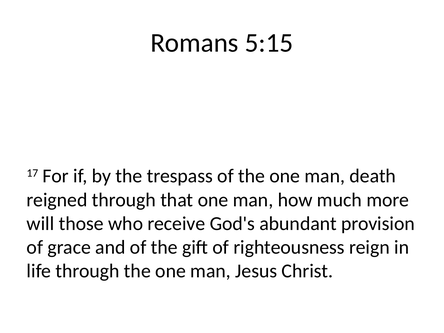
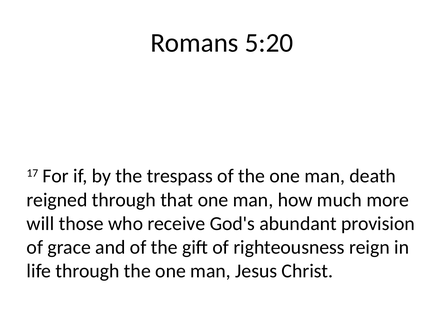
5:15: 5:15 -> 5:20
